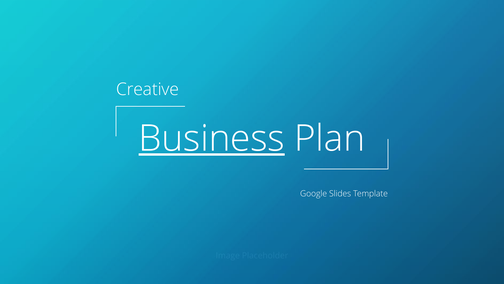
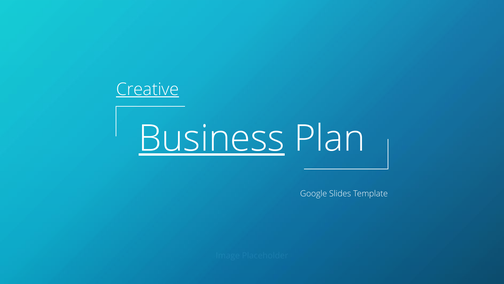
Creative underline: none -> present
